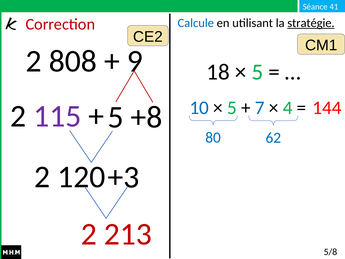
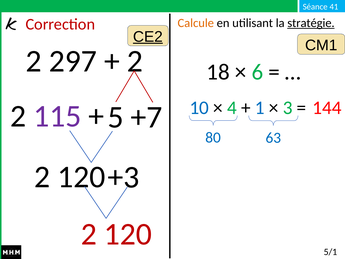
Calcule colour: blue -> orange
CE2 underline: none -> present
808: 808 -> 297
9 at (135, 61): 9 -> 2
5 at (257, 72): 5 -> 6
5 at (232, 108): 5 -> 4
7: 7 -> 1
4: 4 -> 3
+8: +8 -> +7
62: 62 -> 63
213: 213 -> 120
5/8: 5/8 -> 5/1
